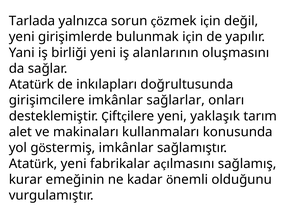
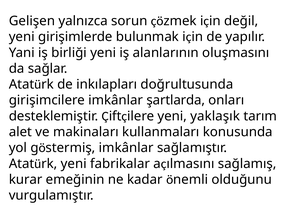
Tarlada: Tarlada -> Gelişen
sağlarlar: sağlarlar -> şartlarda
